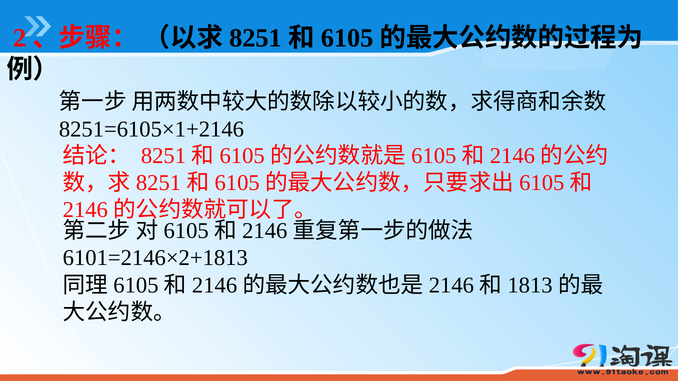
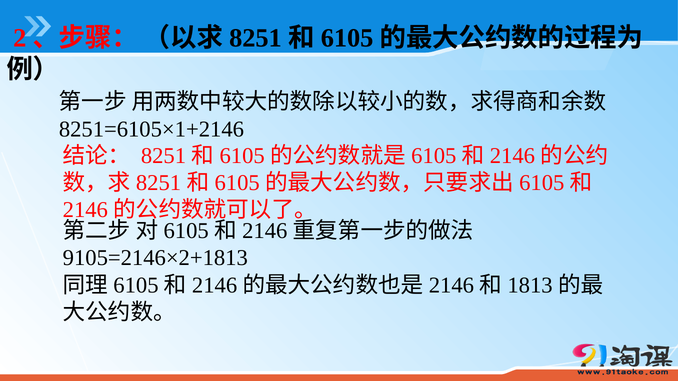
6101=2146×2+1813: 6101=2146×2+1813 -> 9105=2146×2+1813
